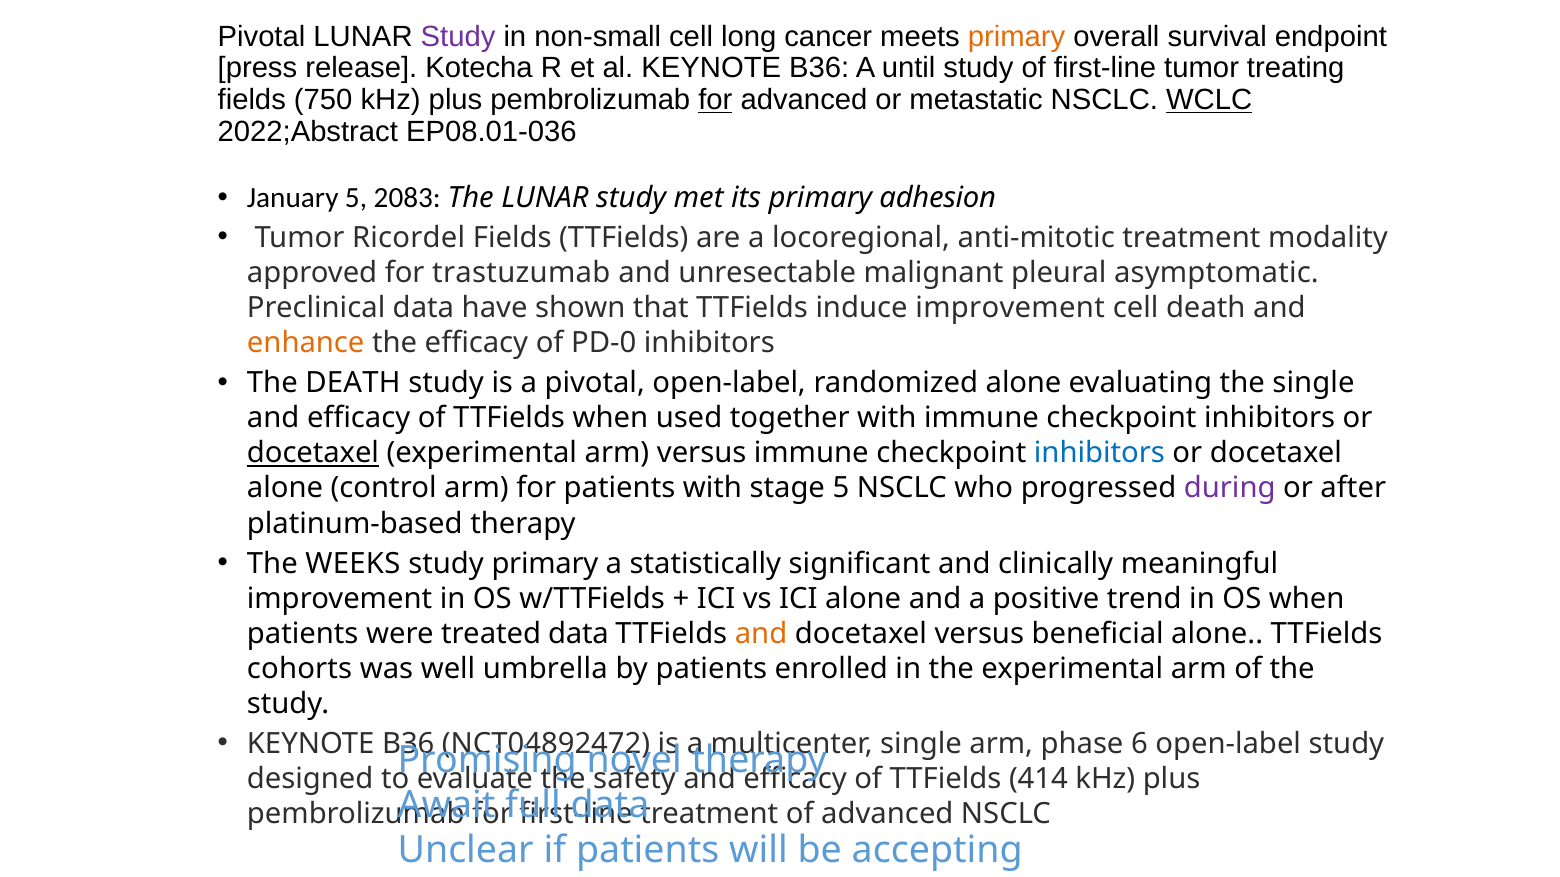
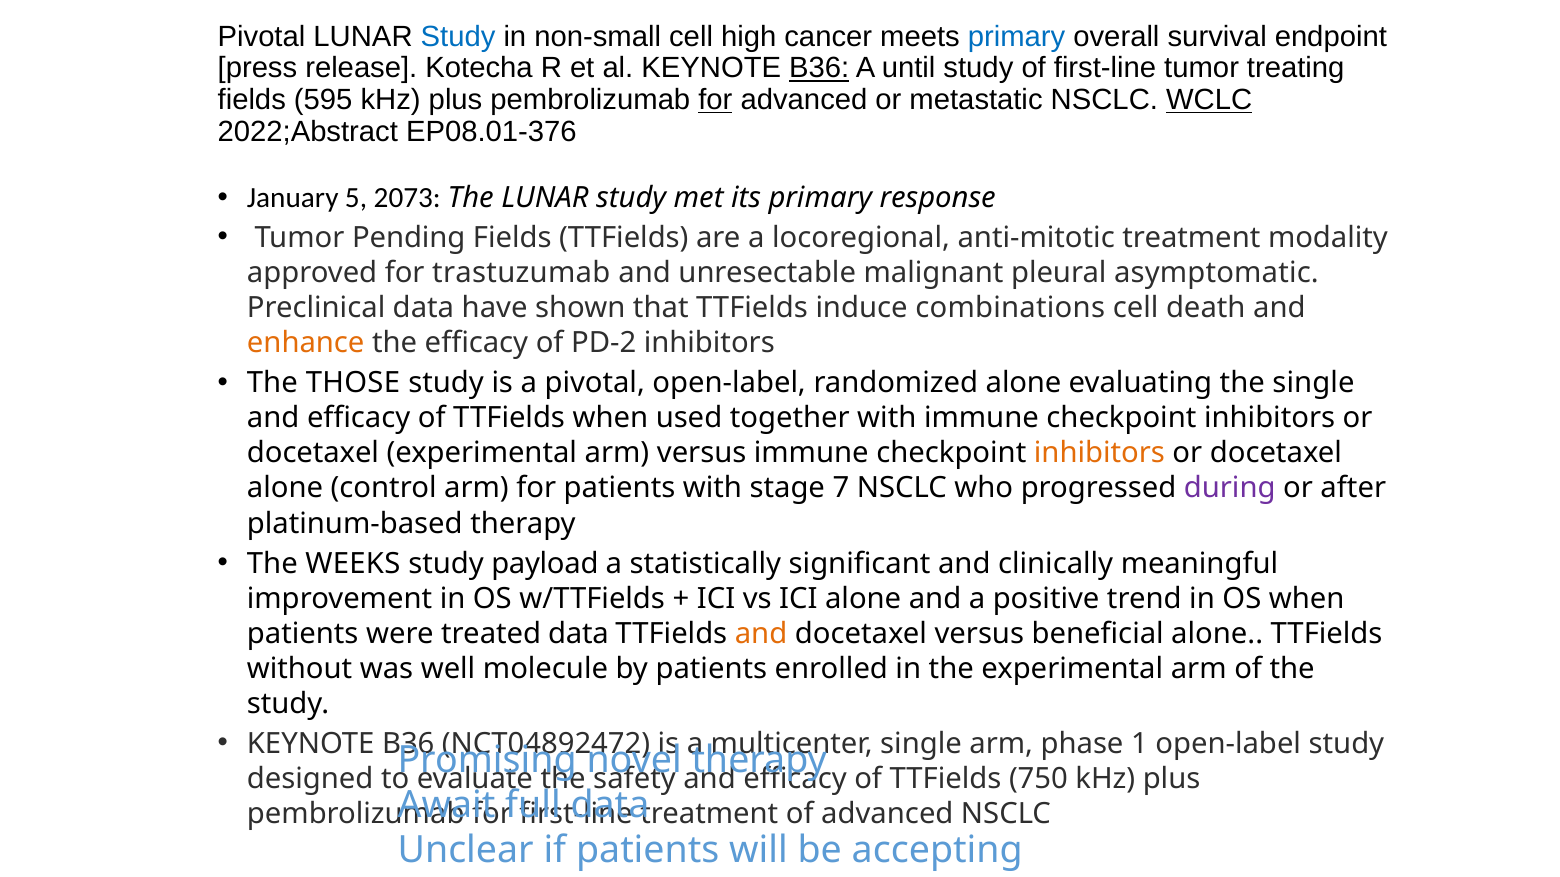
Study at (458, 37) colour: purple -> blue
long: long -> high
primary at (1017, 37) colour: orange -> blue
B36 at (819, 68) underline: none -> present
750: 750 -> 595
EP08.01-036: EP08.01-036 -> EP08.01-376
2083: 2083 -> 2073
adhesion: adhesion -> response
Ricordel: Ricordel -> Pending
induce improvement: improvement -> combinations
PD-0: PD-0 -> PD-2
The DEATH: DEATH -> THOSE
docetaxel at (313, 454) underline: present -> none
inhibitors at (1099, 454) colour: blue -> orange
stage 5: 5 -> 7
study primary: primary -> payload
cohorts: cohorts -> without
umbrella: umbrella -> molecule
6: 6 -> 1
414: 414 -> 750
